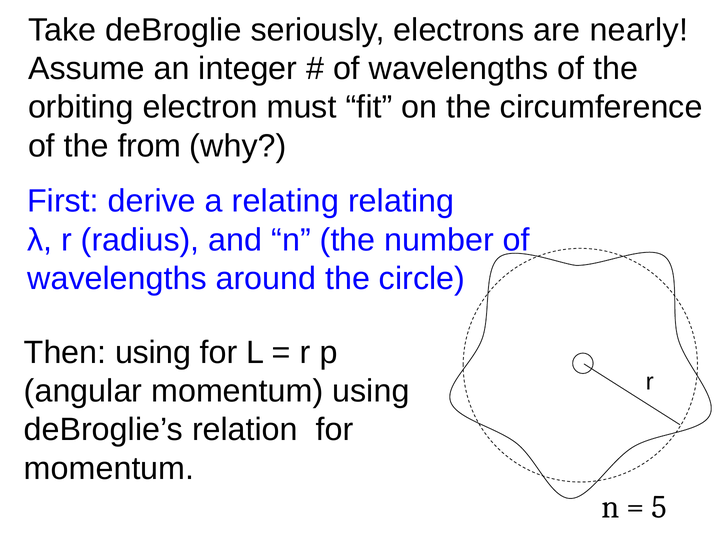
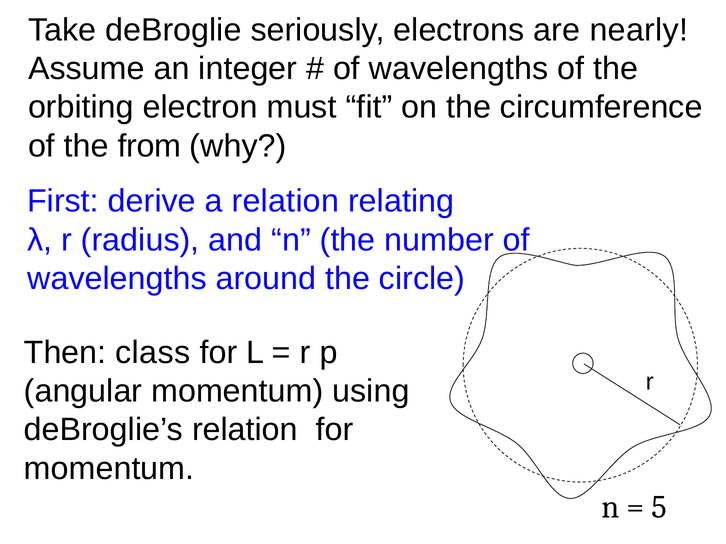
a relating: relating -> relation
Then using: using -> class
